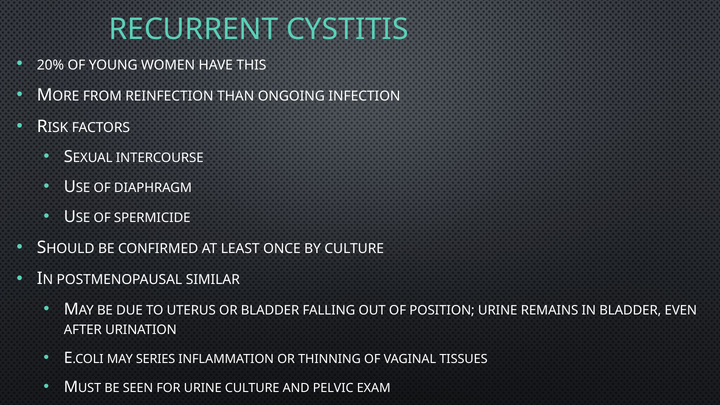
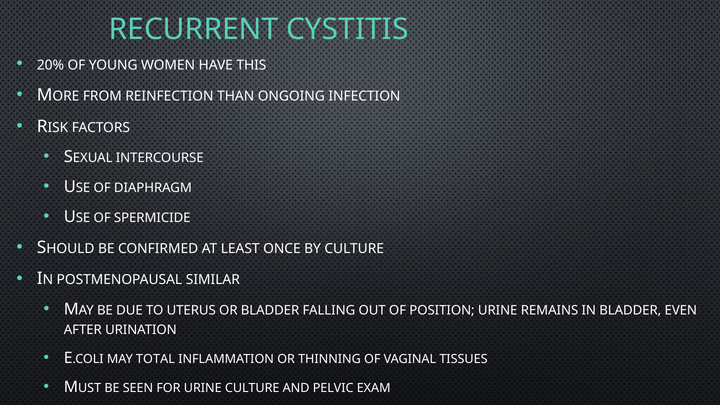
SERIES: SERIES -> TOTAL
